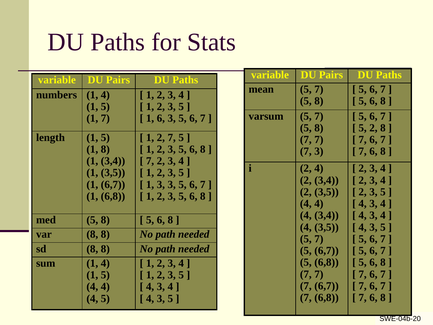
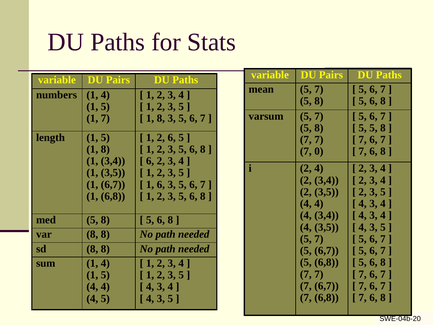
6 at (161, 118): 6 -> 8
5 2: 2 -> 5
2 7: 7 -> 6
7 3: 3 -> 0
7 at (150, 161): 7 -> 6
1 3: 3 -> 6
